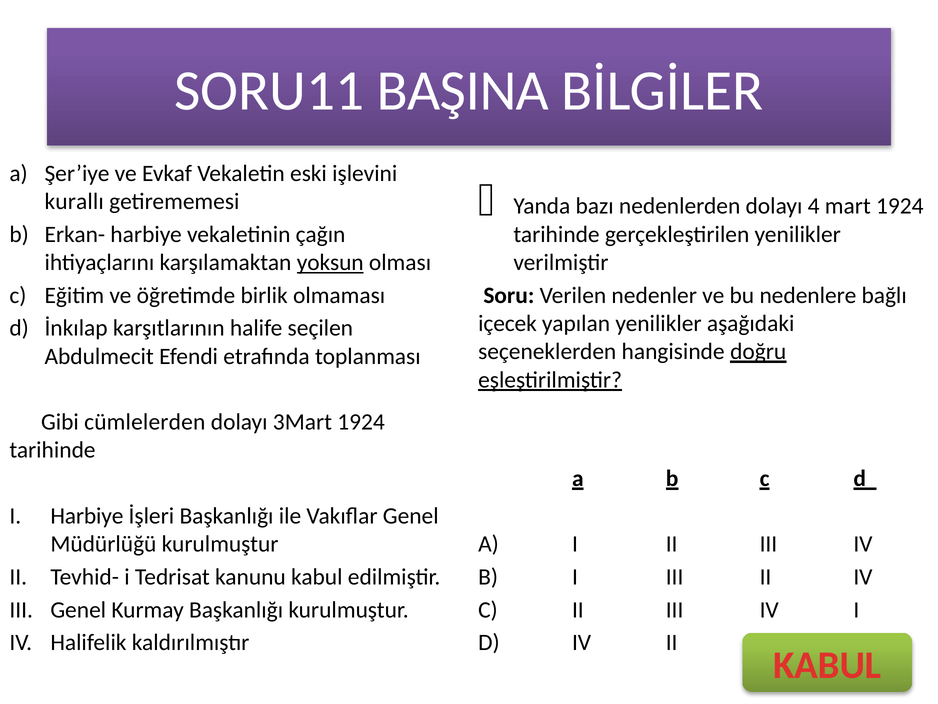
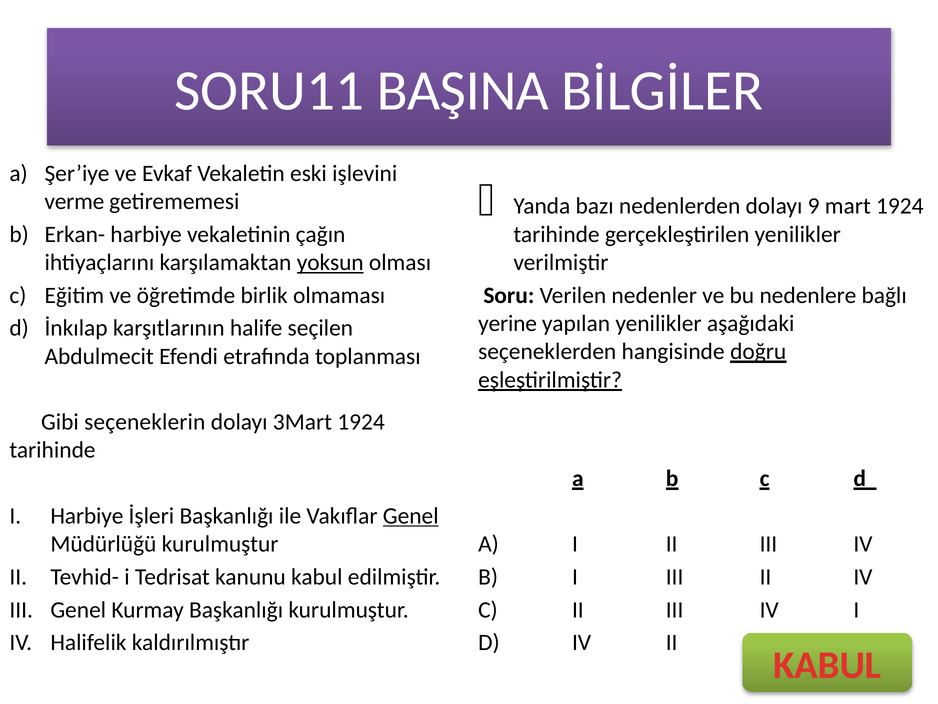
4: 4 -> 9
kurallı: kurallı -> verme
içecek: içecek -> yerine
cümlelerden: cümlelerden -> seçeneklerin
Genel at (411, 516) underline: none -> present
